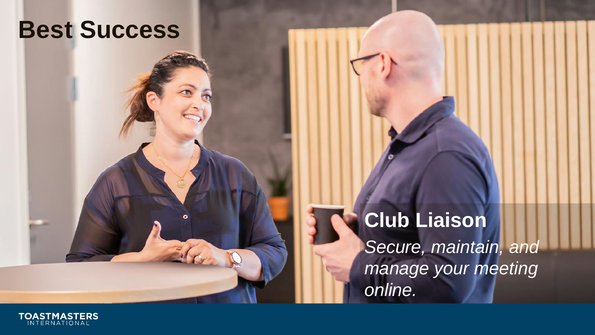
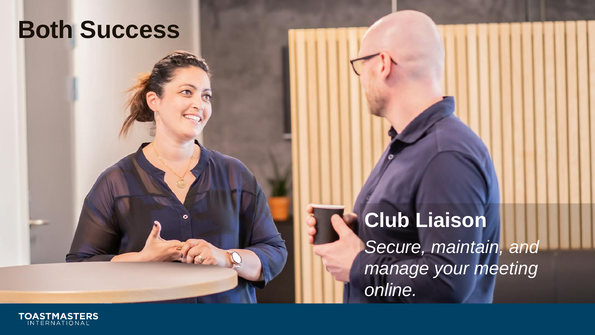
Best: Best -> Both
